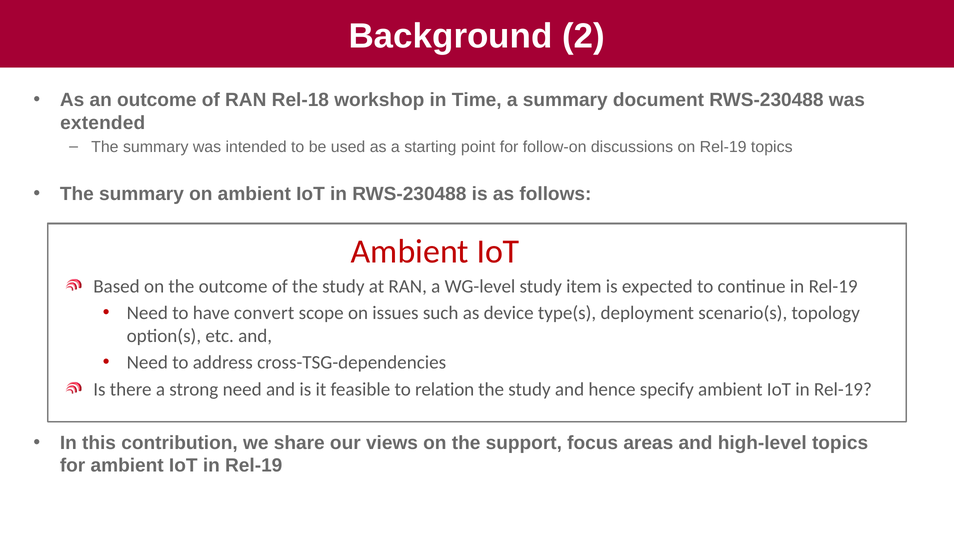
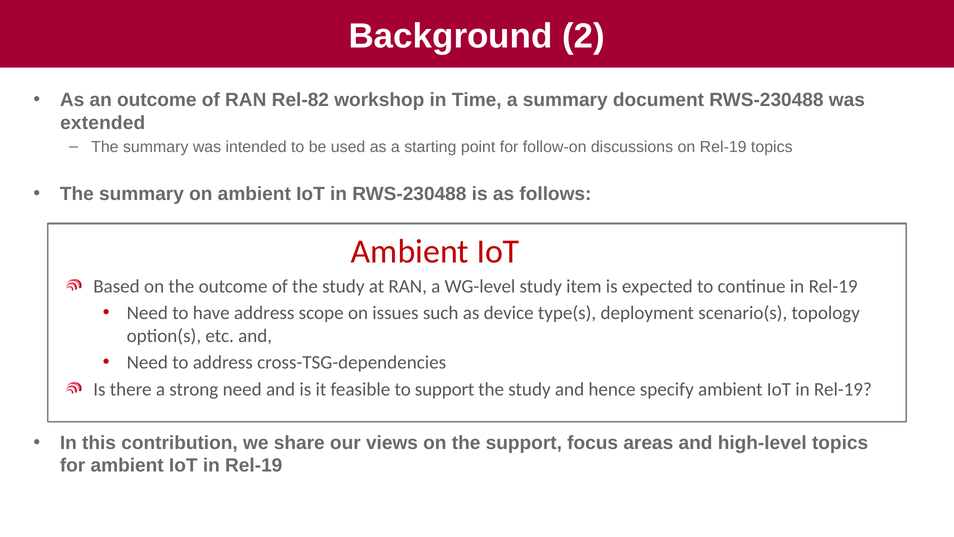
Rel-18: Rel-18 -> Rel-82
have convert: convert -> address
to relation: relation -> support
